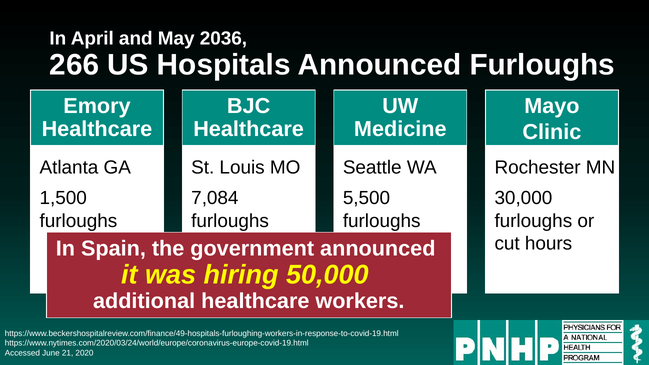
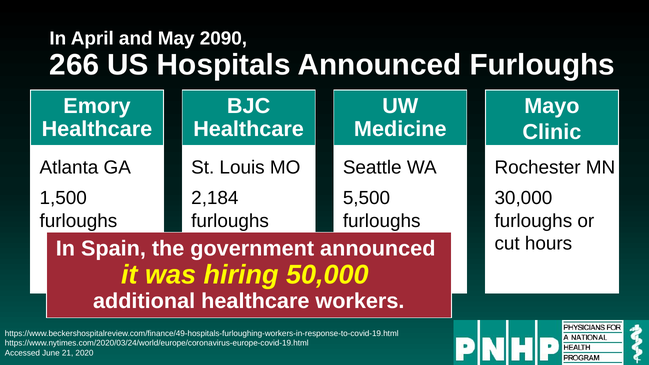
2036: 2036 -> 2090
7,084: 7,084 -> 2,184
